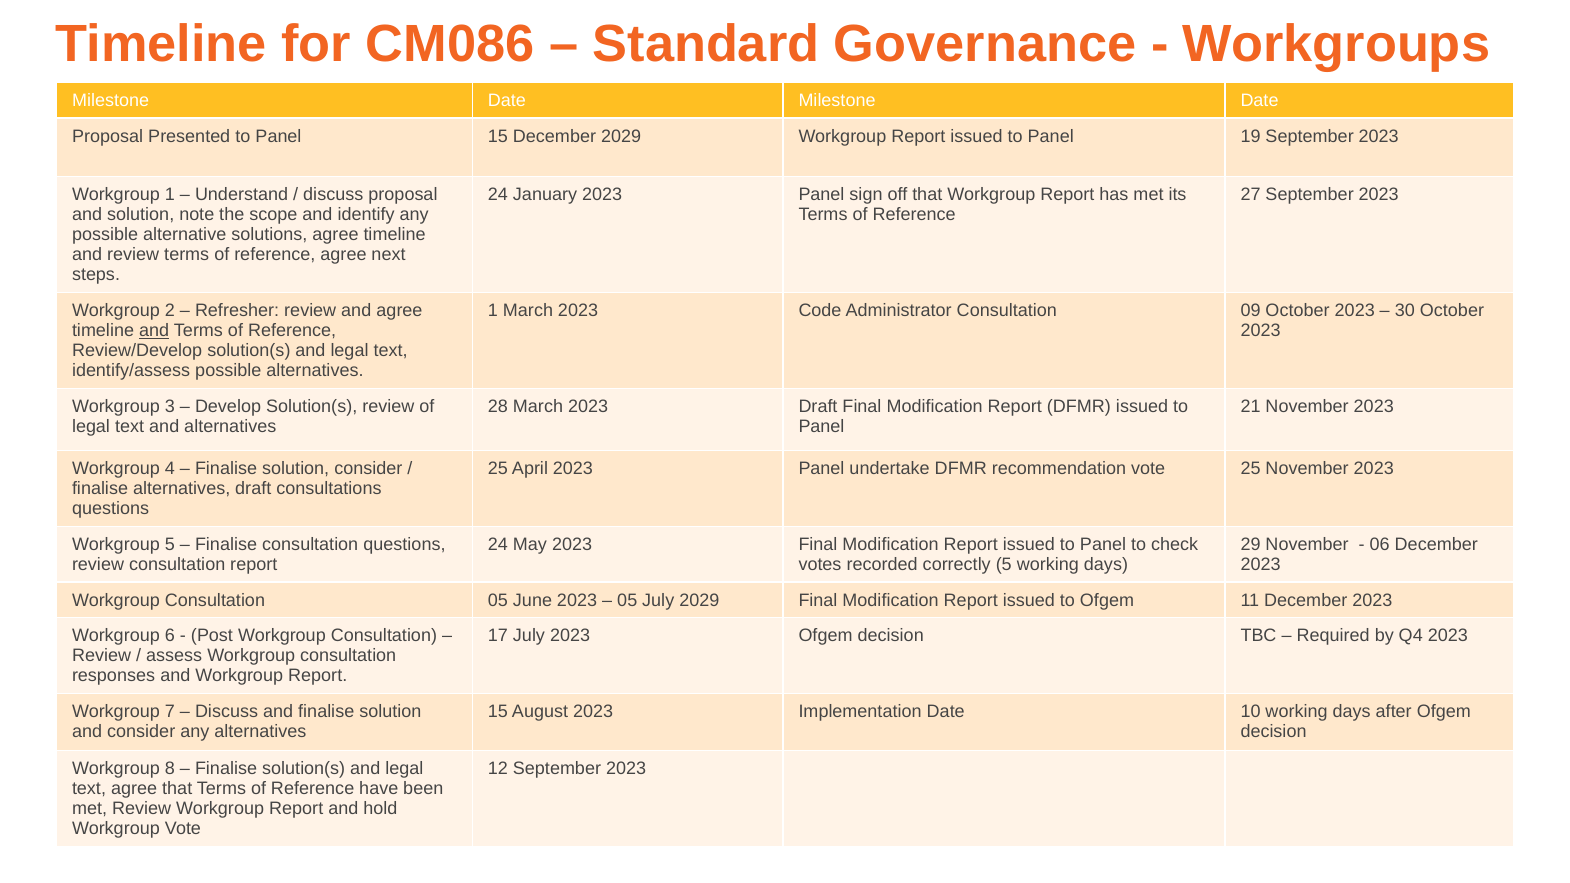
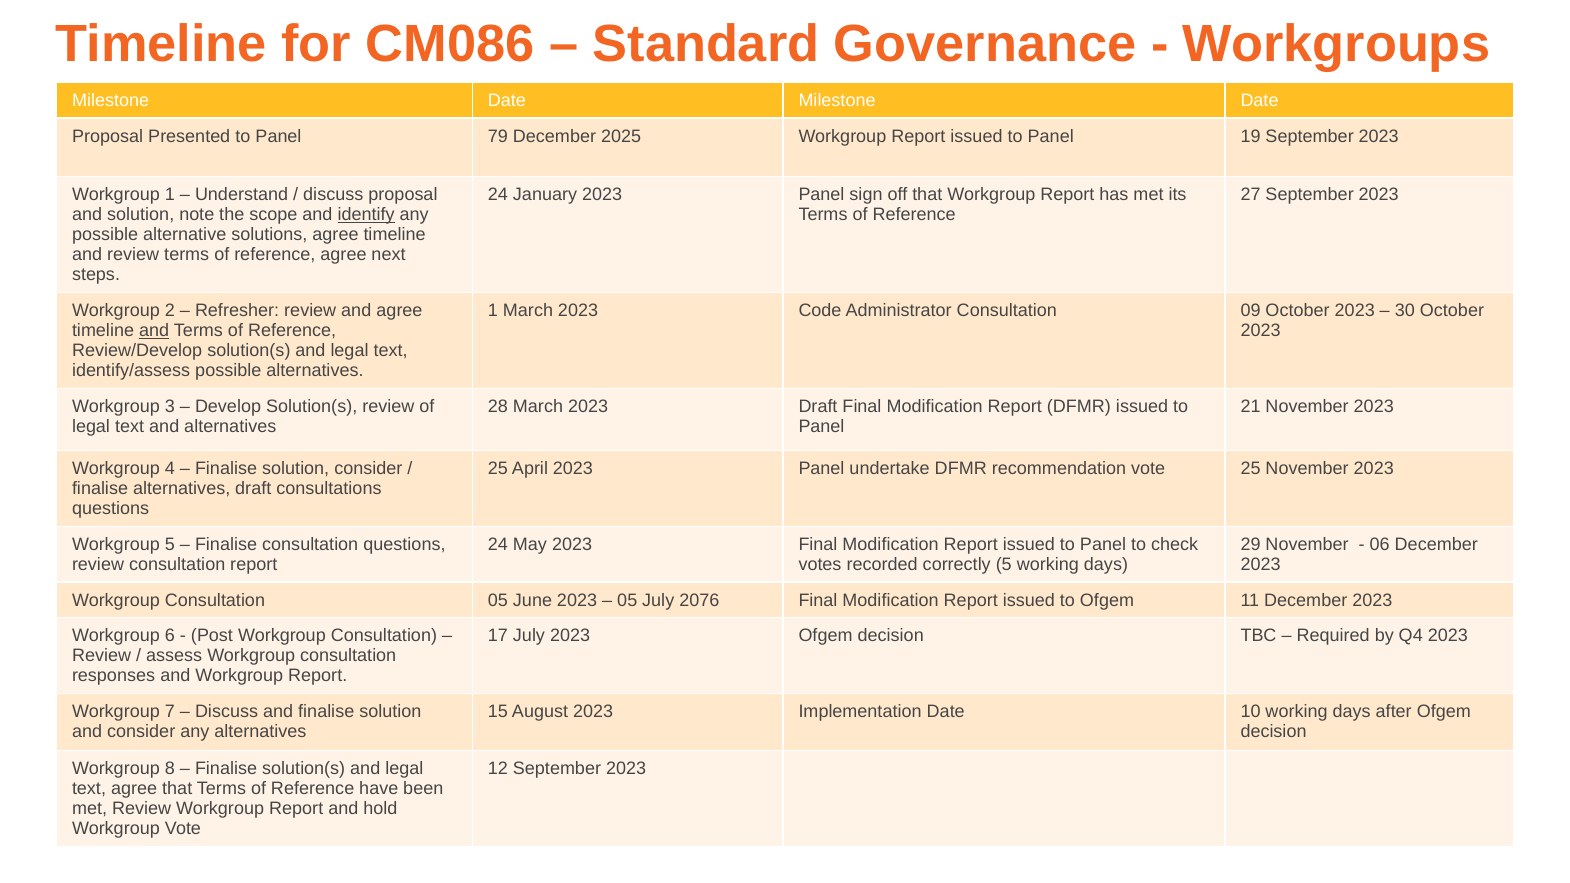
Panel 15: 15 -> 79
December 2029: 2029 -> 2025
identify underline: none -> present
July 2029: 2029 -> 2076
